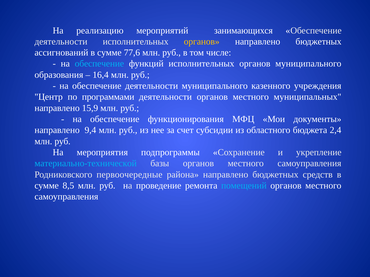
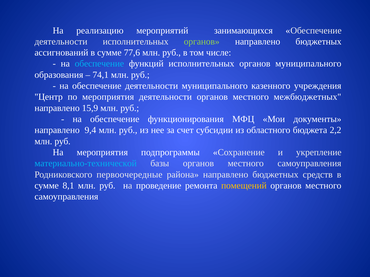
органов at (202, 42) colour: yellow -> light green
16,4: 16,4 -> 74,1
по программами: программами -> мероприятия
муниципальных: муниципальных -> межбюджетных
2,4: 2,4 -> 2,2
8,5: 8,5 -> 8,1
помещений colour: light blue -> yellow
